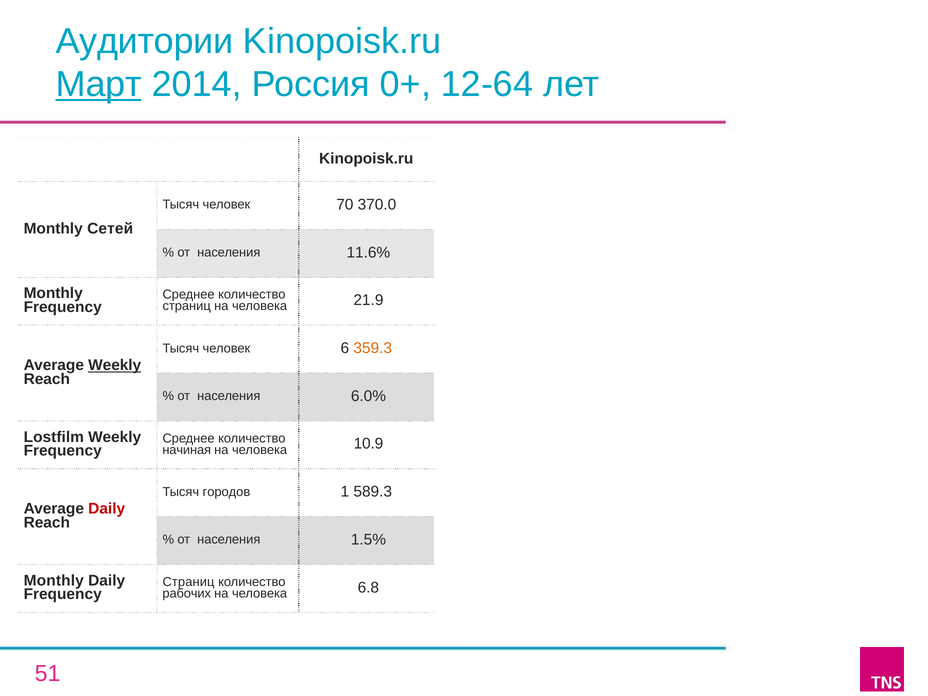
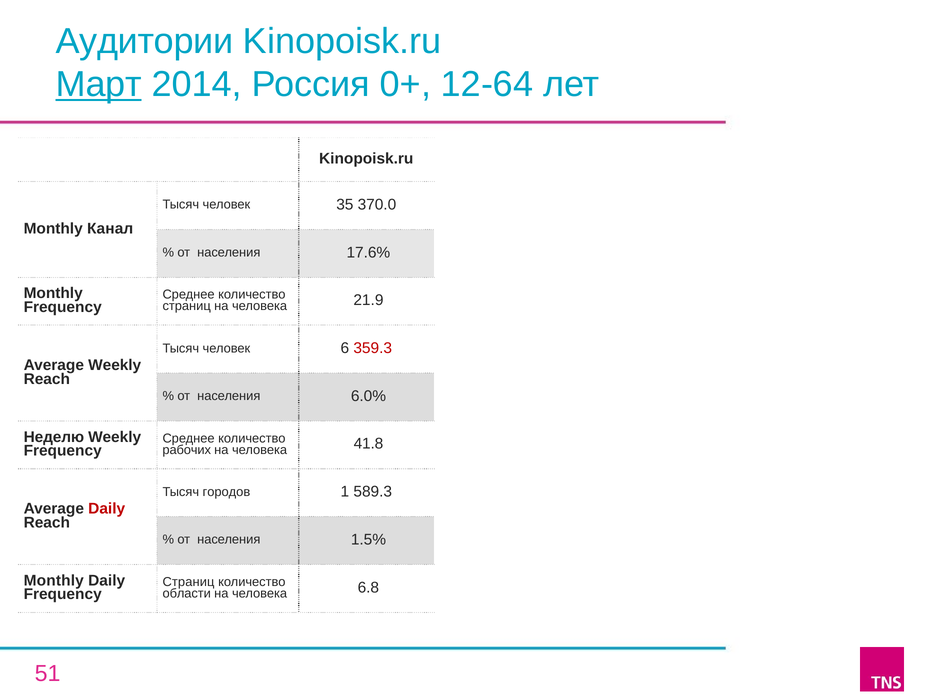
70: 70 -> 35
Сетей: Сетей -> Канал
11.6%: 11.6% -> 17.6%
359.3 colour: orange -> red
Weekly at (115, 365) underline: present -> none
Lostfilm: Lostfilm -> Неделю
начиная: начиная -> рабочих
10.9: 10.9 -> 41.8
рабочих: рабочих -> области
